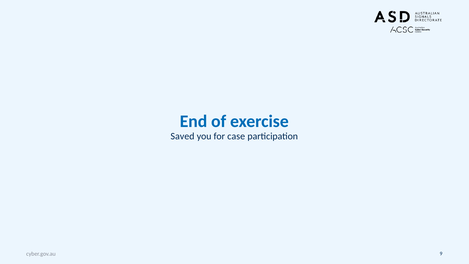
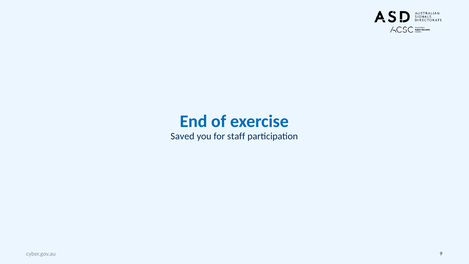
case: case -> staff
